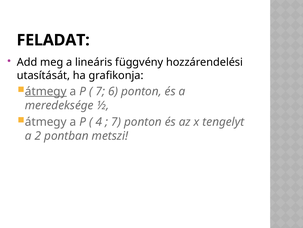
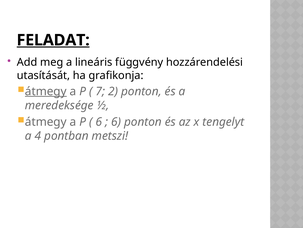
FELADAT underline: none -> present
6: 6 -> 2
4 at (99, 121): 4 -> 6
7 at (116, 121): 7 -> 6
2: 2 -> 4
